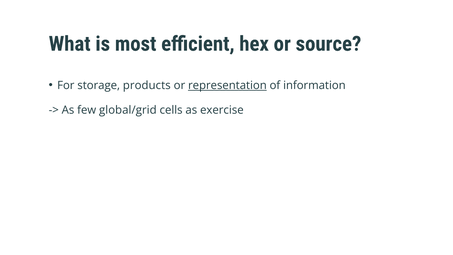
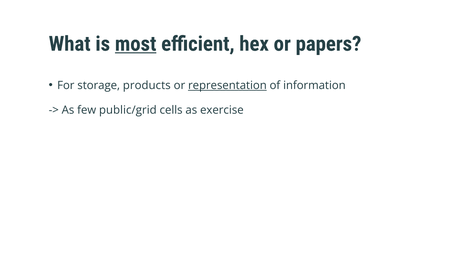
most underline: none -> present
source: source -> papers
global/grid: global/grid -> public/grid
